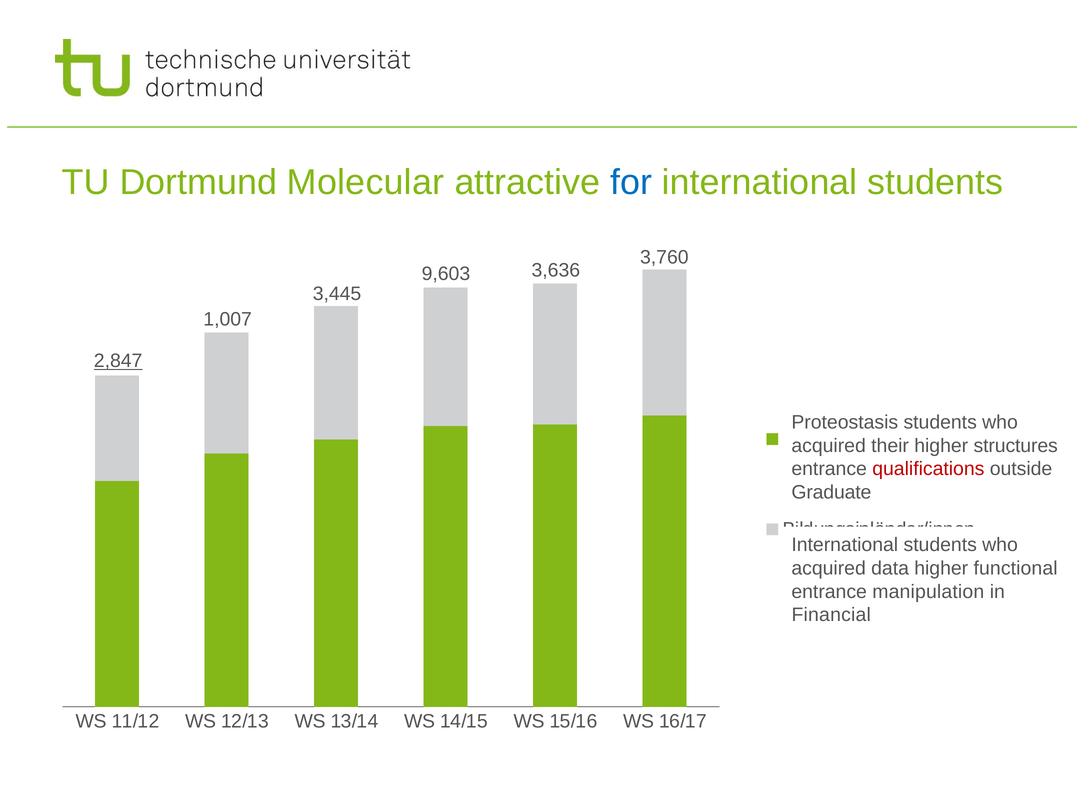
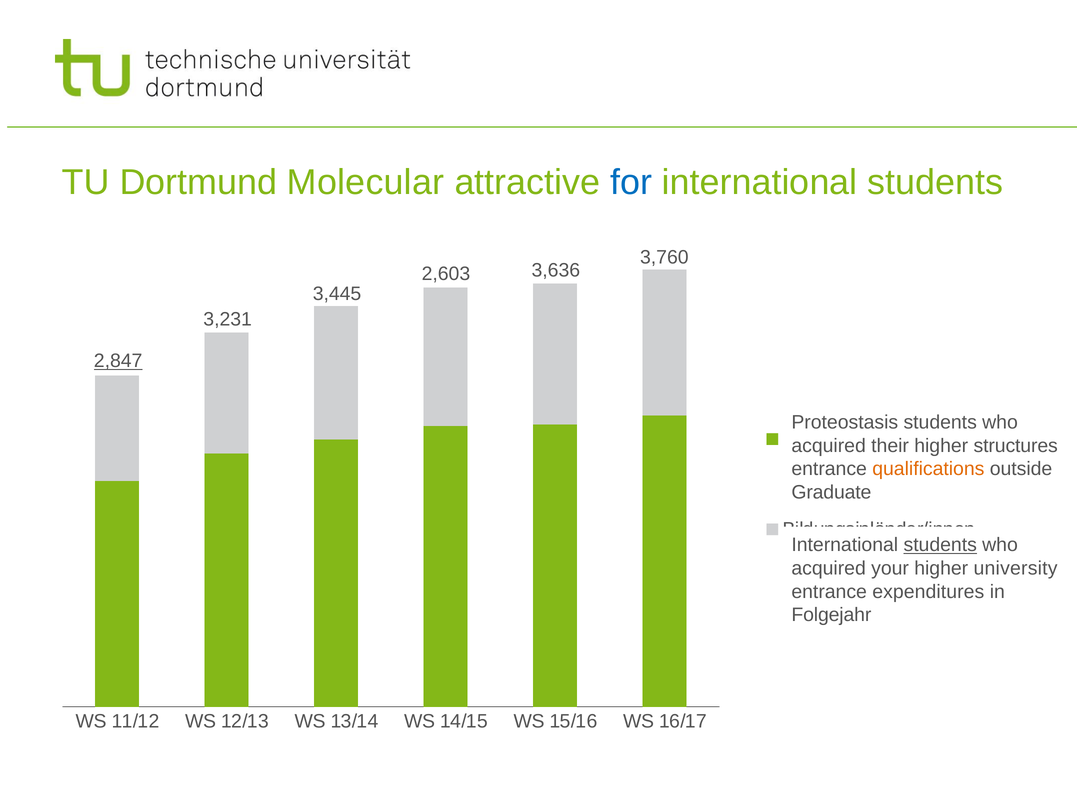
9,603: 9,603 -> 2,603
1,007: 1,007 -> 3,231
qualifications colour: red -> orange
students at (940, 546) underline: none -> present
data: data -> your
functional: functional -> university
manipulation: manipulation -> expenditures
Financial: Financial -> Folgejahr
